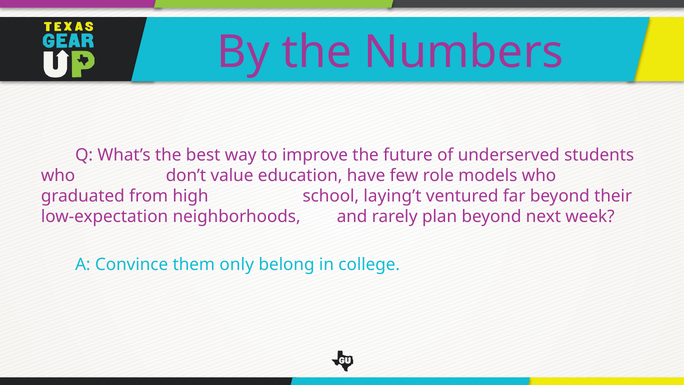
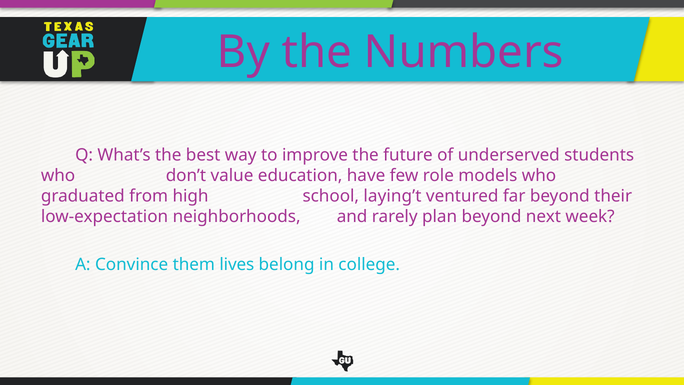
only: only -> lives
